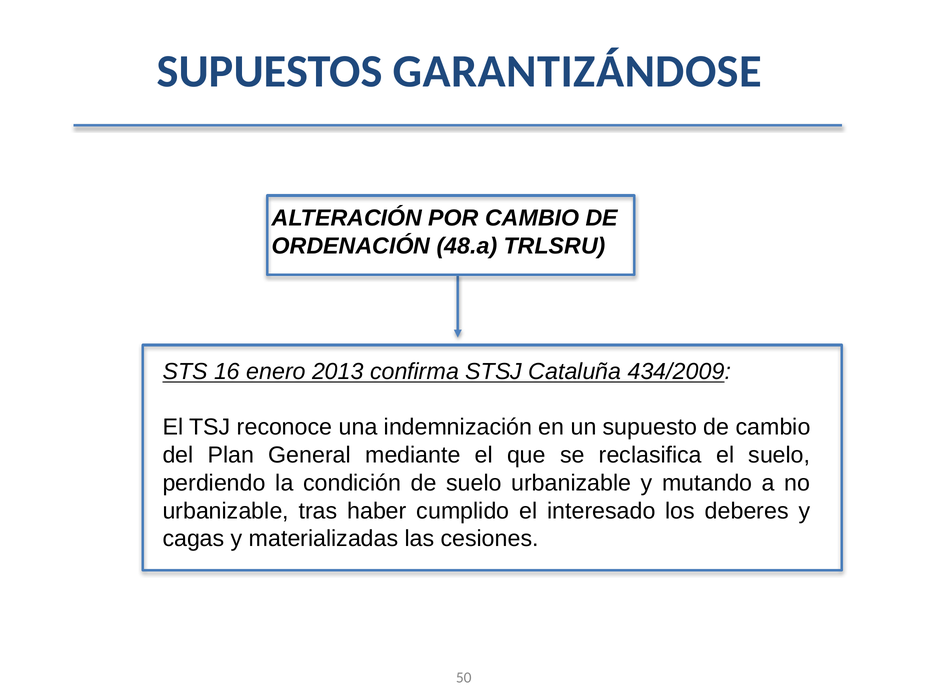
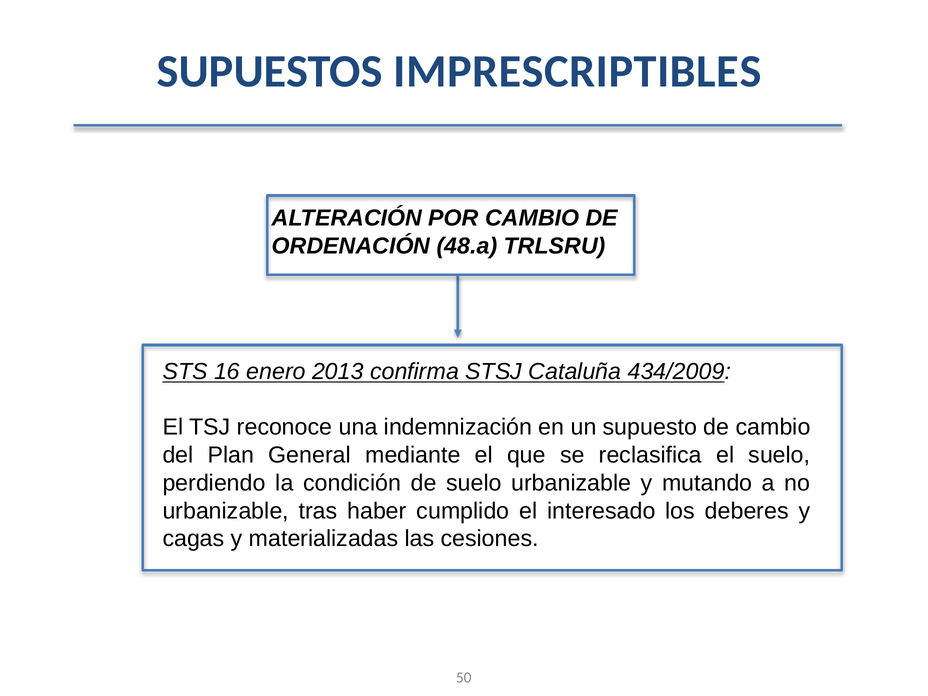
GARANTIZÁNDOSE: GARANTIZÁNDOSE -> IMPRESCRIPTIBLES
